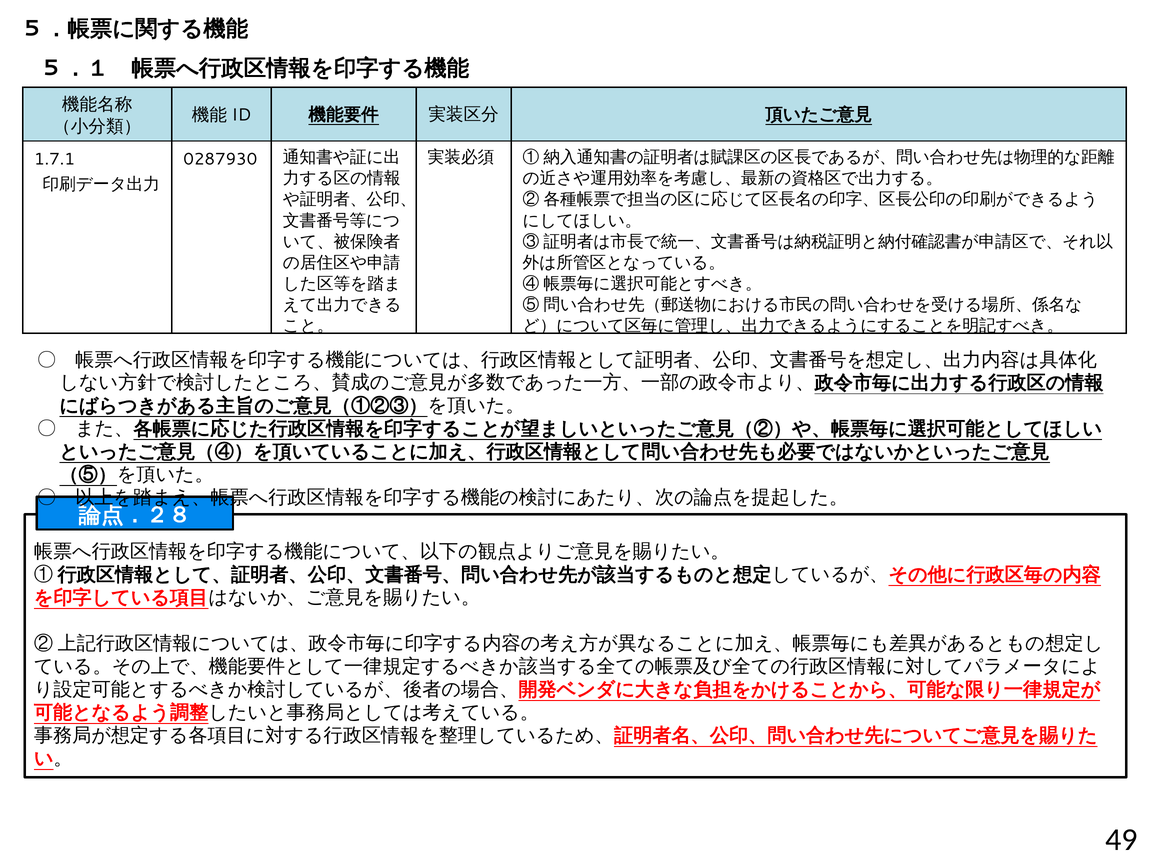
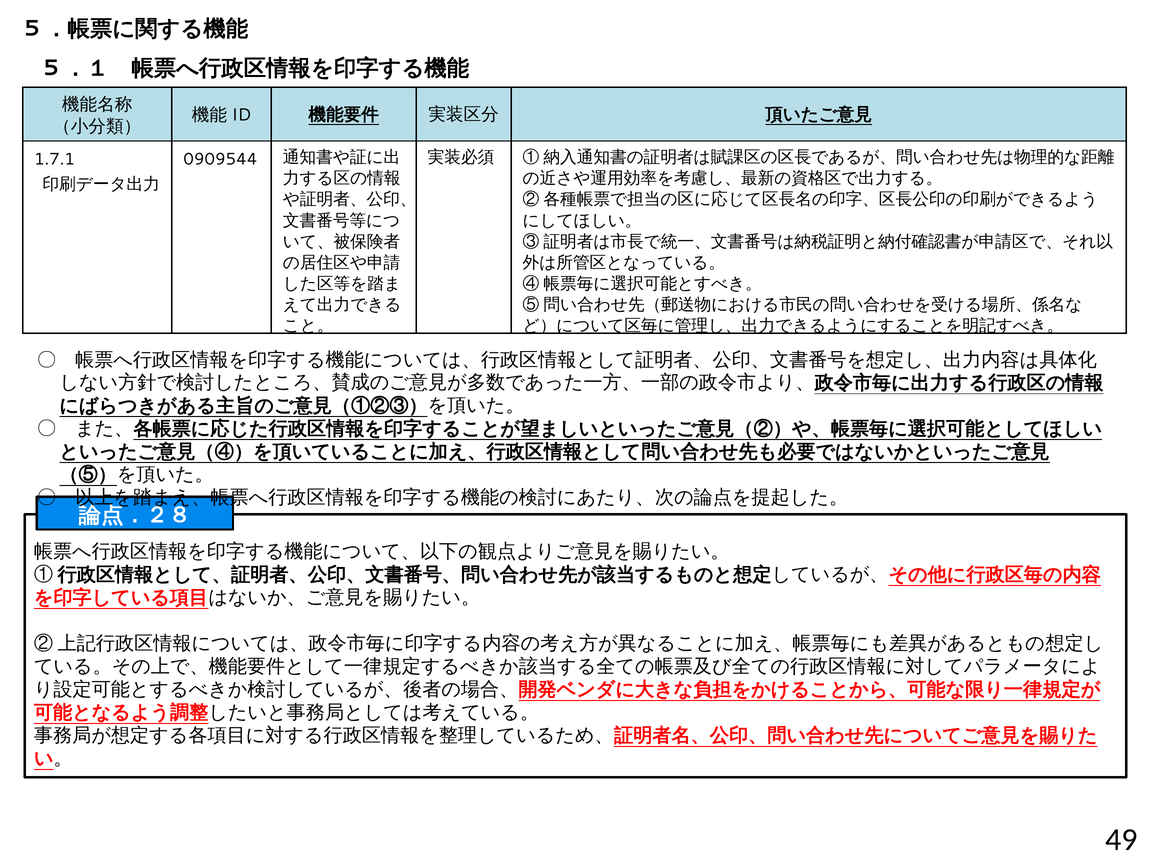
0287930: 0287930 -> 0909544
